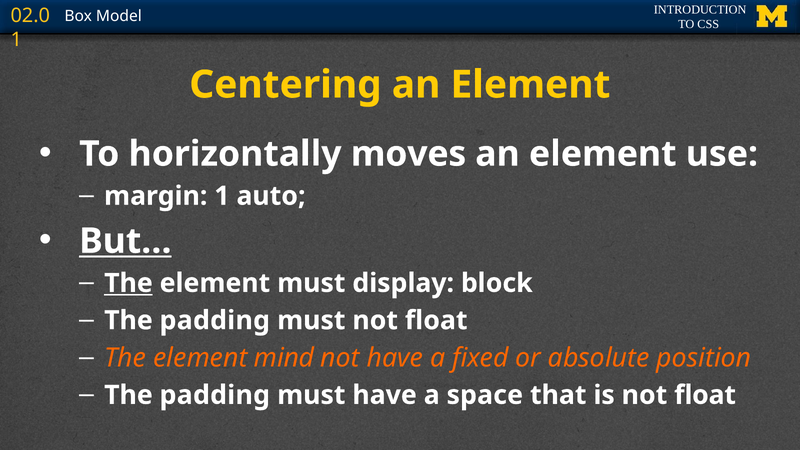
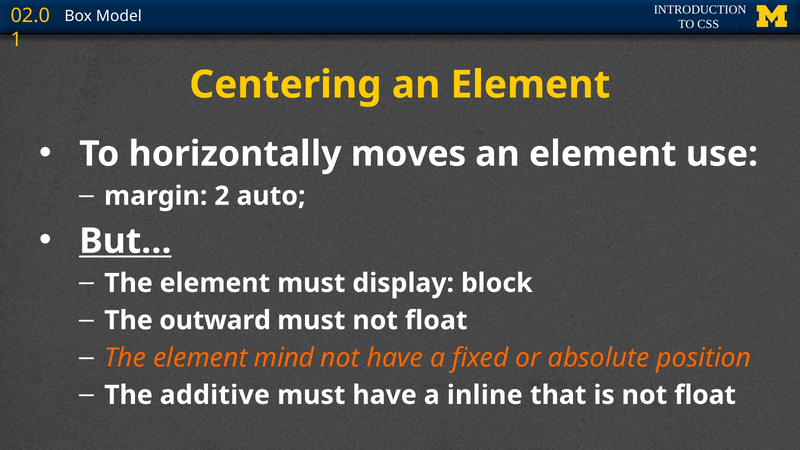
margin 1: 1 -> 2
The at (128, 283) underline: present -> none
padding at (215, 320): padding -> outward
padding at (215, 395): padding -> additive
space: space -> inline
